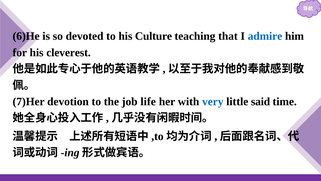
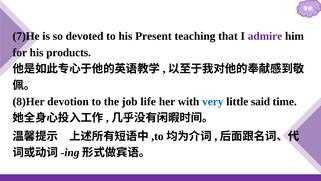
6)He: 6)He -> 7)He
Culture: Culture -> Present
admire colour: blue -> purple
cleverest: cleverest -> products
7)Her: 7)Her -> 8)Her
